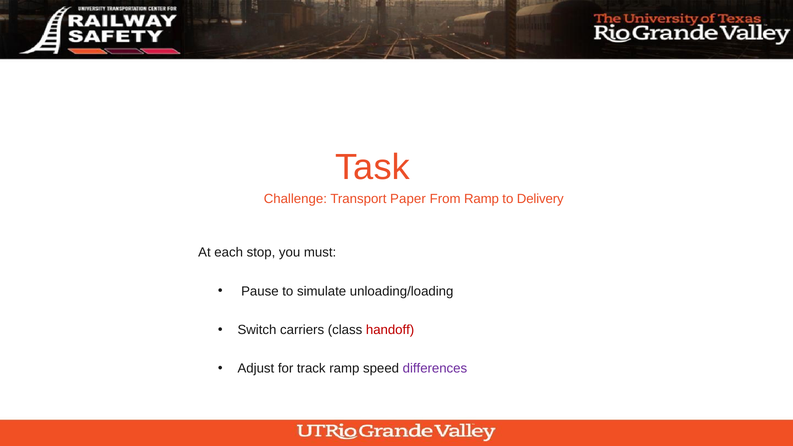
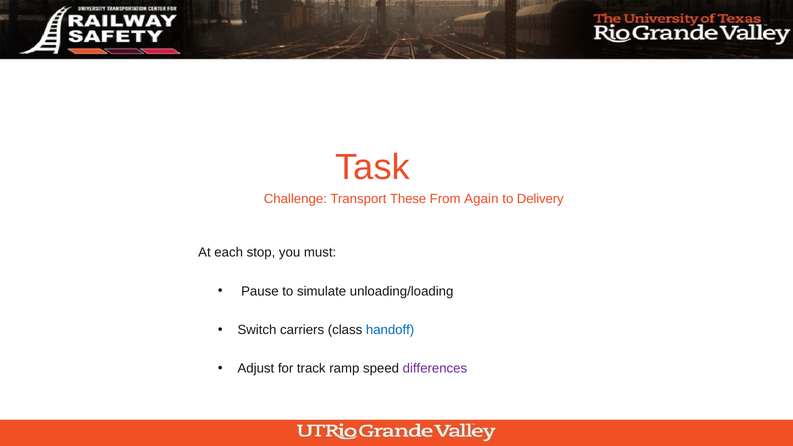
Paper: Paper -> These
From Ramp: Ramp -> Again
handoff colour: red -> blue
